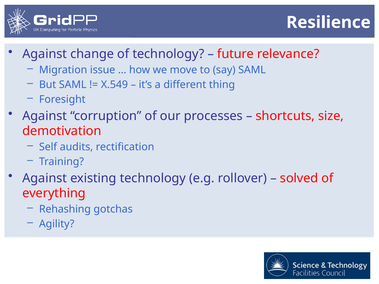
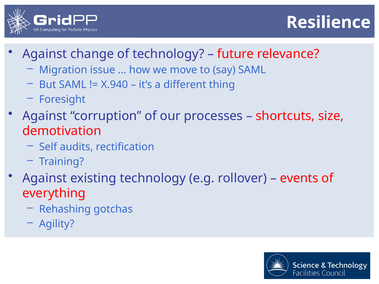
X.549: X.549 -> X.940
solved: solved -> events
